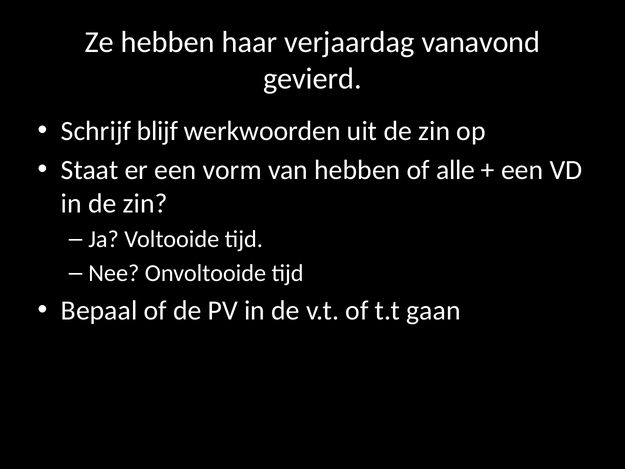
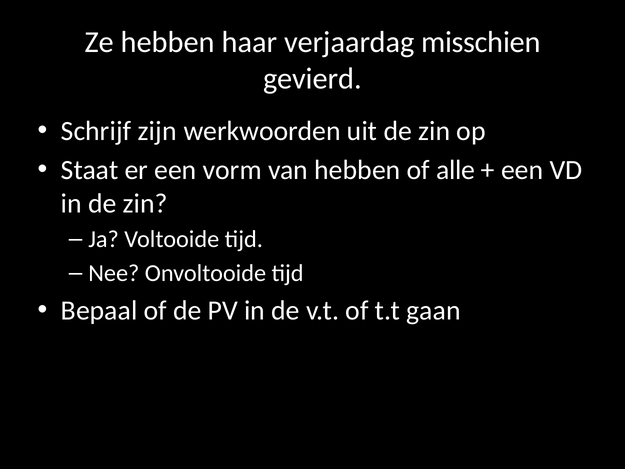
vanavond: vanavond -> misschien
blijf: blijf -> zijn
